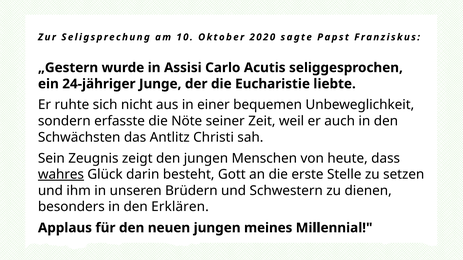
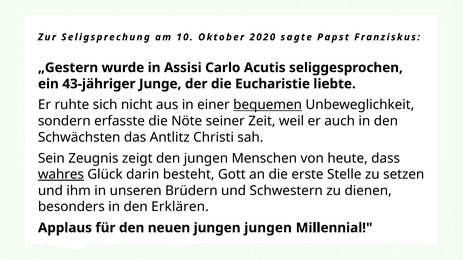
24-jähriger: 24-jähriger -> 43-jähriger
bequemen underline: none -> present
jungen meines: meines -> jungen
